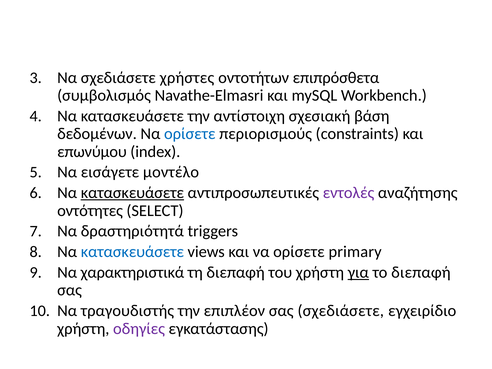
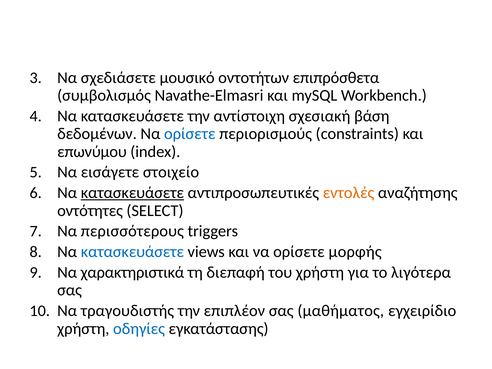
χρήστες: χρήστες -> μουσικό
μοντέλο: μοντέλο -> στοιχείο
εντολές colour: purple -> orange
δραστηριότητά: δραστηριότητά -> περισσότερους
primary: primary -> μορφής
για underline: present -> none
το διεπαφή: διεπαφή -> λιγότερα
σας σχεδιάσετε: σχεδιάσετε -> μαθήματος
οδηγίες colour: purple -> blue
